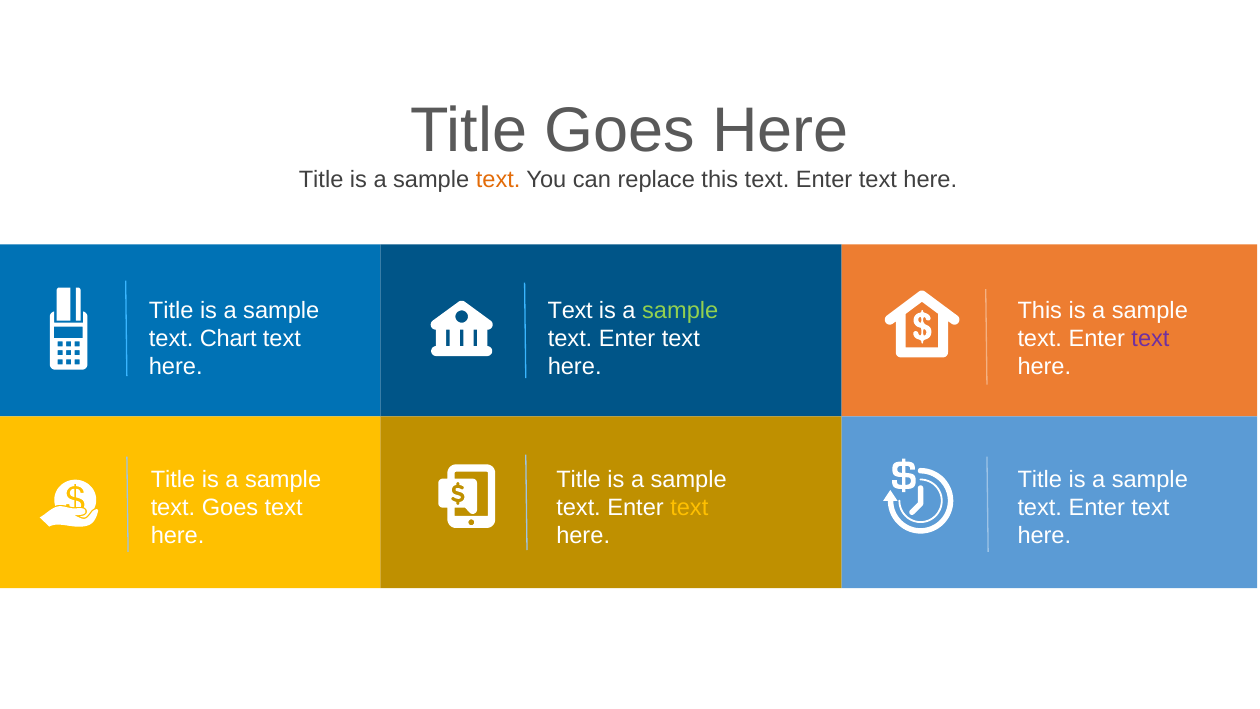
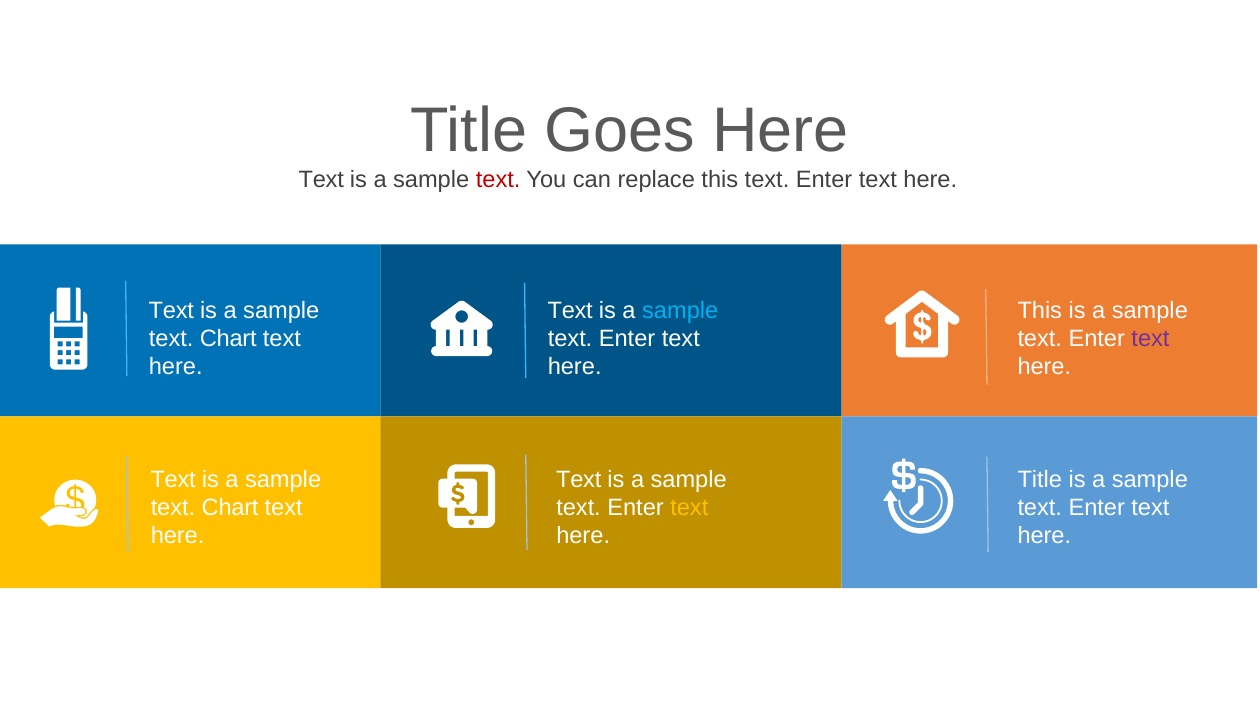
Title at (321, 180): Title -> Text
text at (498, 180) colour: orange -> red
Title at (171, 310): Title -> Text
sample at (680, 310) colour: light green -> light blue
Title at (173, 479): Title -> Text
Title at (579, 479): Title -> Text
Goes at (230, 508): Goes -> Chart
